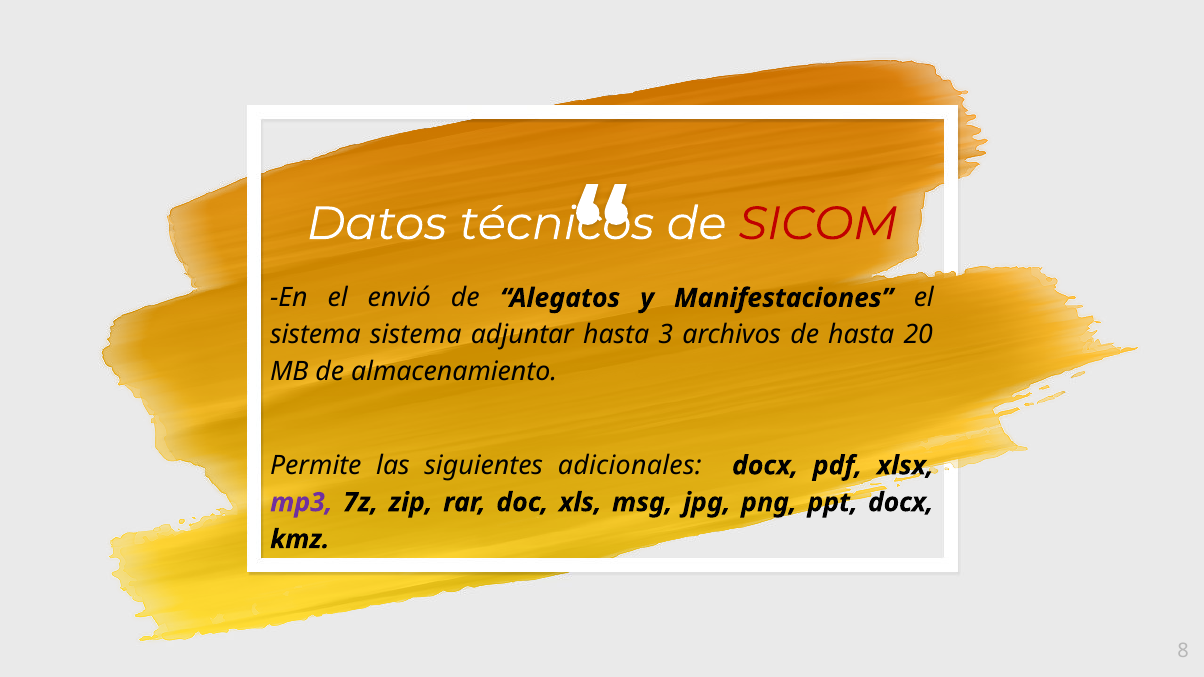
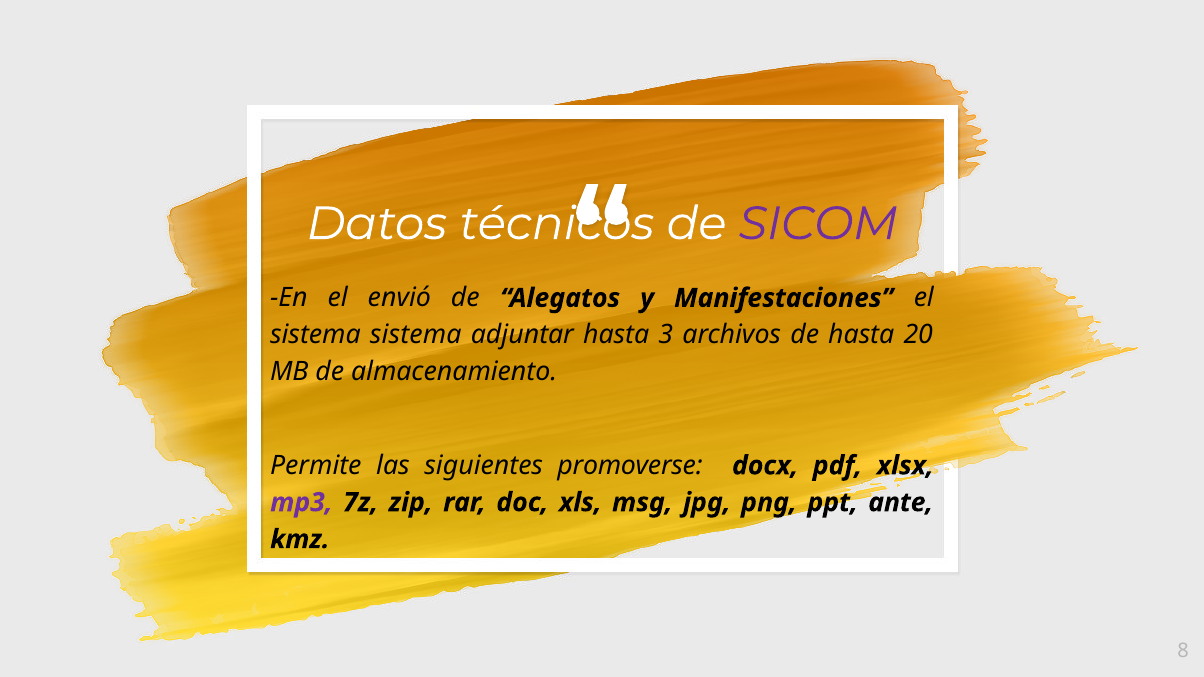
SICOM colour: red -> purple
adicionales: adicionales -> promoverse
ppt docx: docx -> ante
